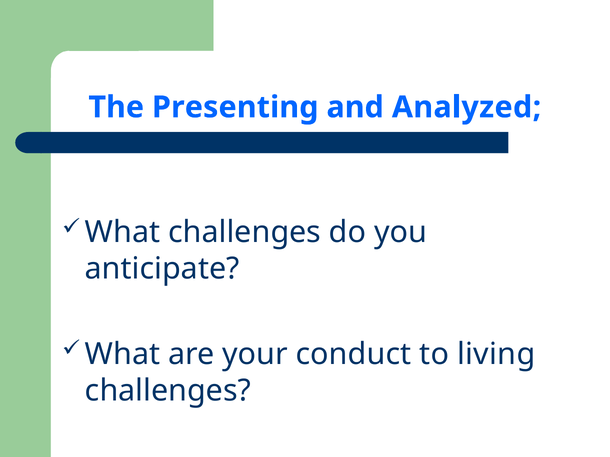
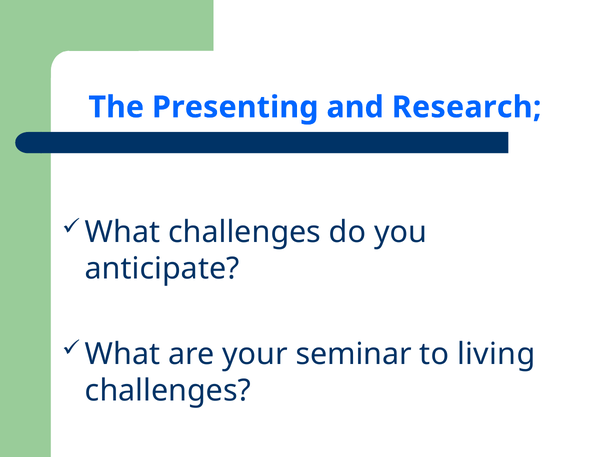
Analyzed: Analyzed -> Research
conduct: conduct -> seminar
